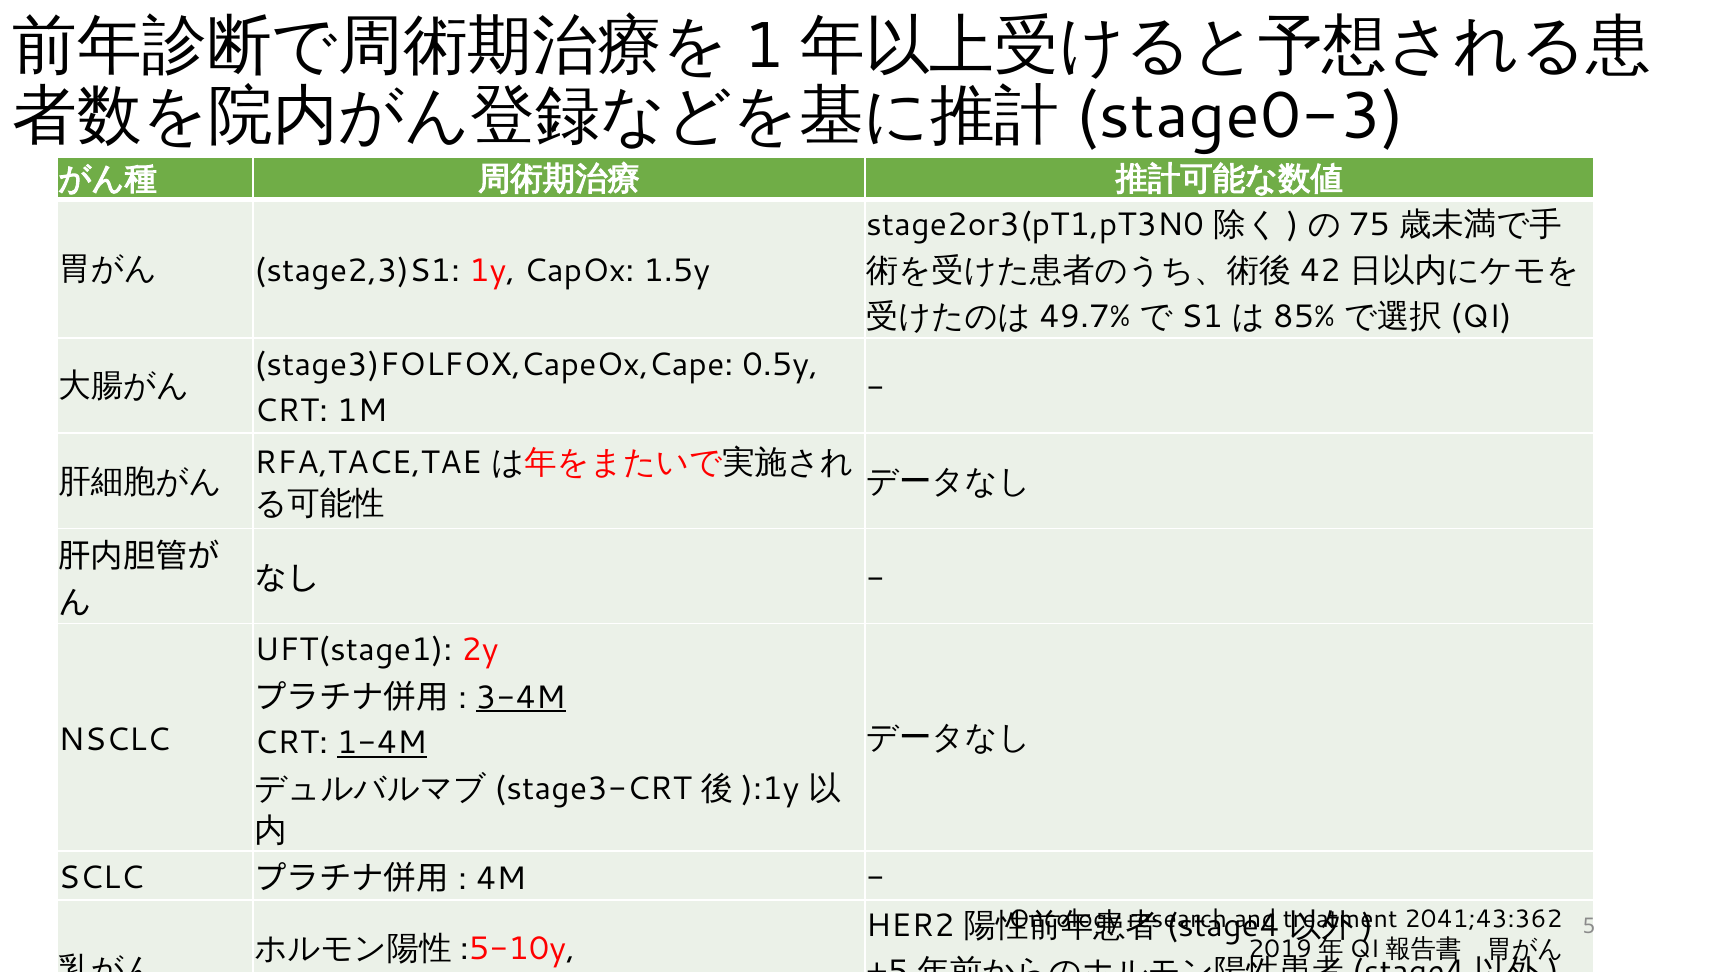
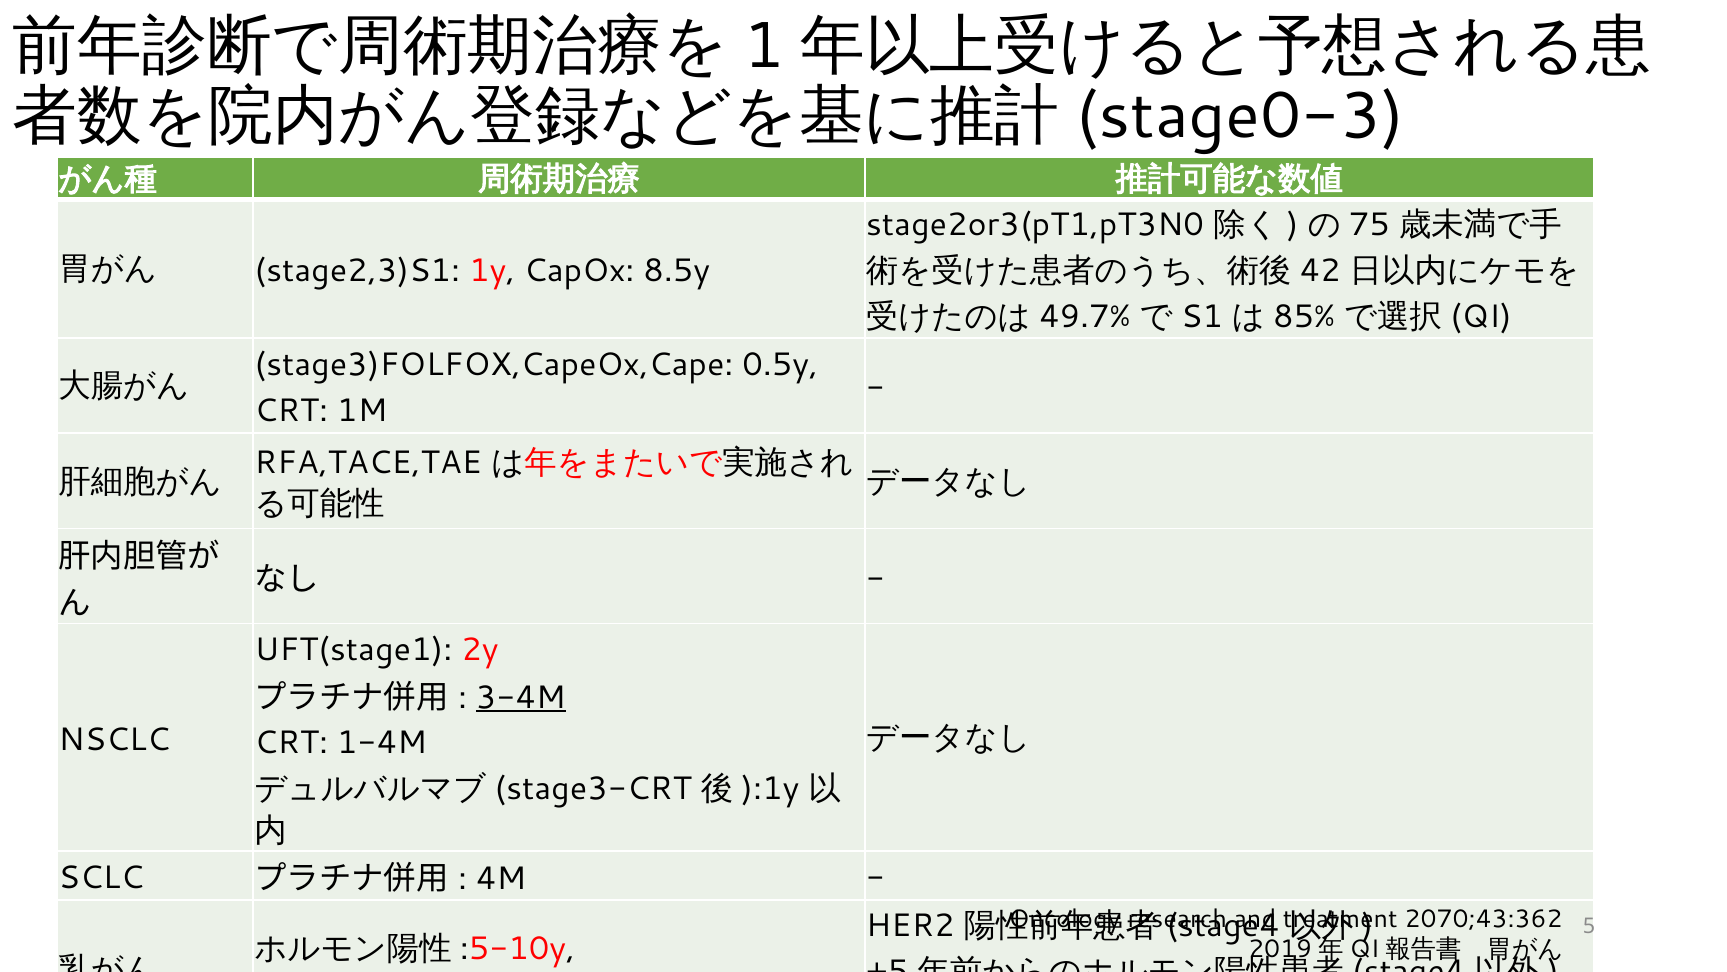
1.5y: 1.5y -> 8.5y
1-4M underline: present -> none
2041;43:362: 2041;43:362 -> 2070;43:362
